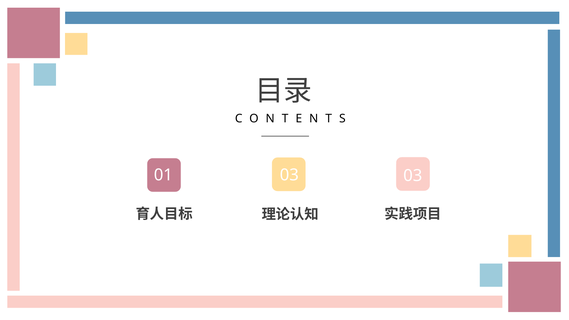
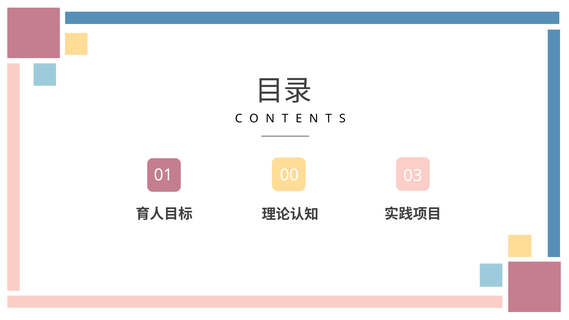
01 03: 03 -> 00
